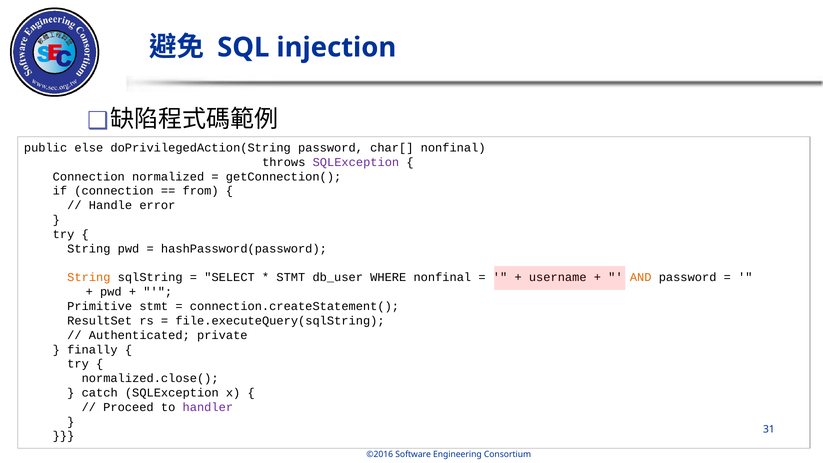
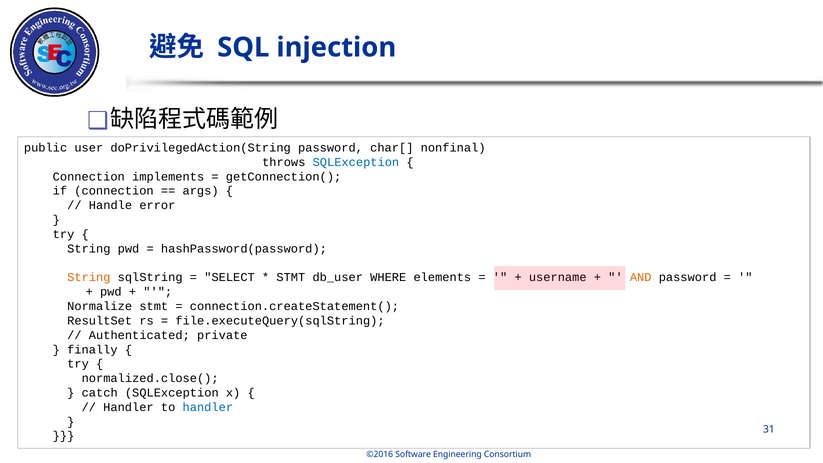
else: else -> user
SQLException at (356, 162) colour: purple -> blue
normalized: normalized -> implements
from: from -> args
WHERE nonfinal: nonfinal -> elements
Primitive: Primitive -> Normalize
Proceed at (128, 407): Proceed -> Handler
handler at (208, 407) colour: purple -> blue
